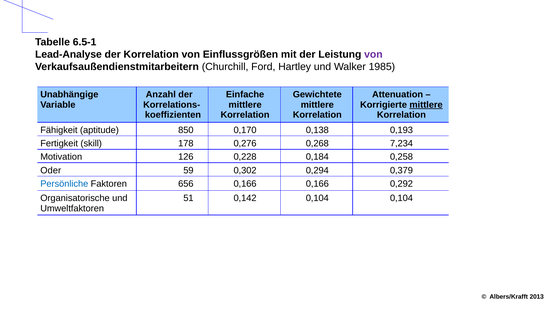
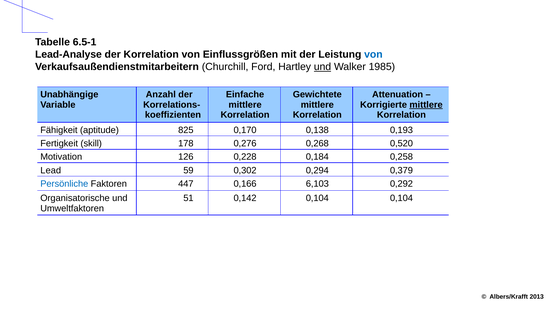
von at (373, 54) colour: purple -> blue
und at (323, 67) underline: none -> present
850: 850 -> 825
7,234: 7,234 -> 0,520
Oder: Oder -> Lead
656: 656 -> 447
0,166 0,166: 0,166 -> 6,103
